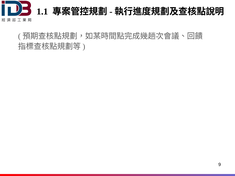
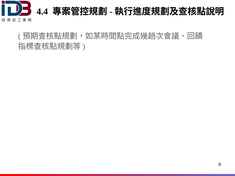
1.1: 1.1 -> 4.4
